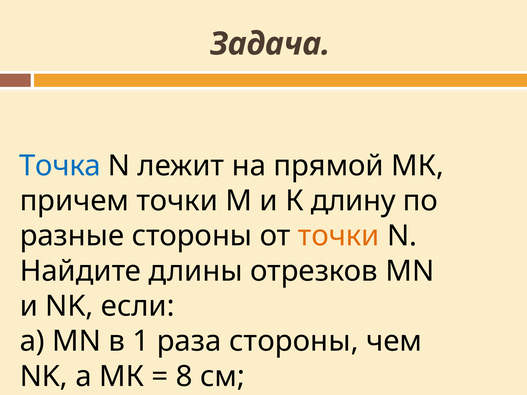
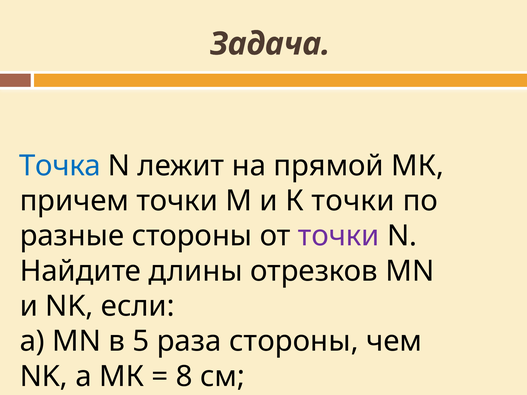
К длину: длину -> точки
точки at (339, 236) colour: orange -> purple
1: 1 -> 5
